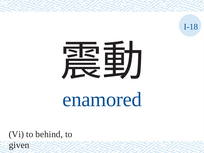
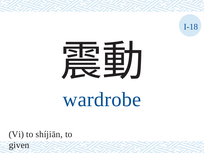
enamored: enamored -> wardrobe
behind: behind -> shíjiān
